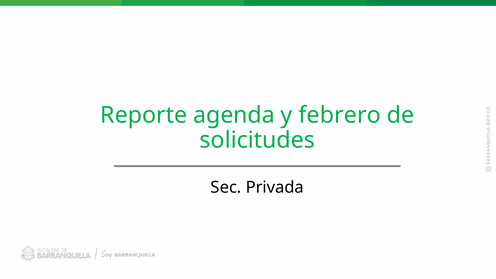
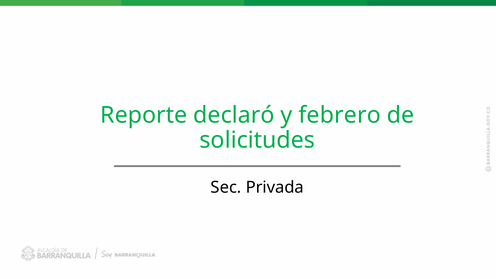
agenda: agenda -> declaró
